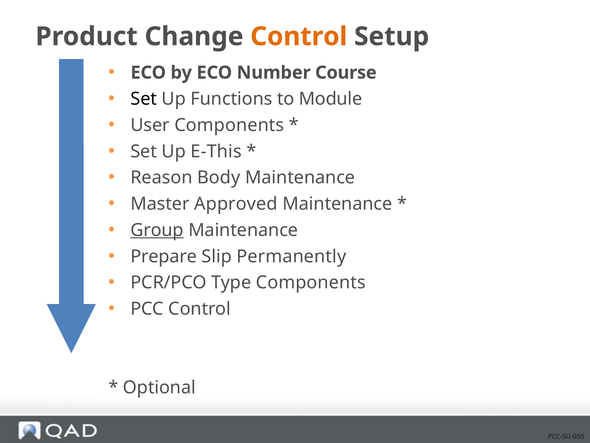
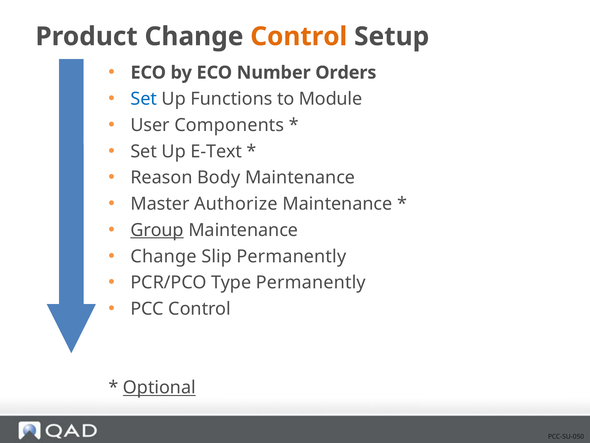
Course: Course -> Orders
Set at (144, 99) colour: black -> blue
E-This: E-This -> E-Text
Approved: Approved -> Authorize
Prepare at (164, 256): Prepare -> Change
Type Components: Components -> Permanently
Optional underline: none -> present
